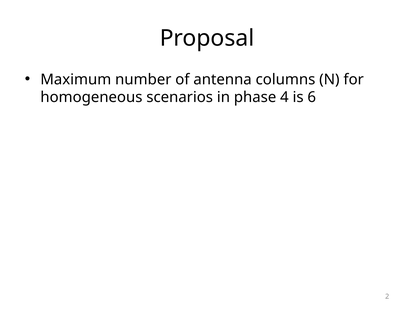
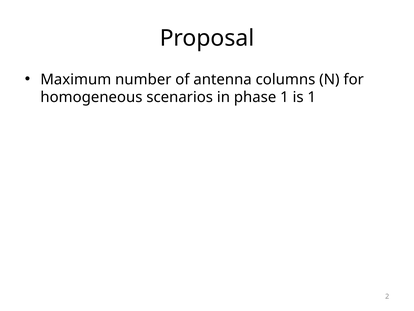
phase 4: 4 -> 1
is 6: 6 -> 1
